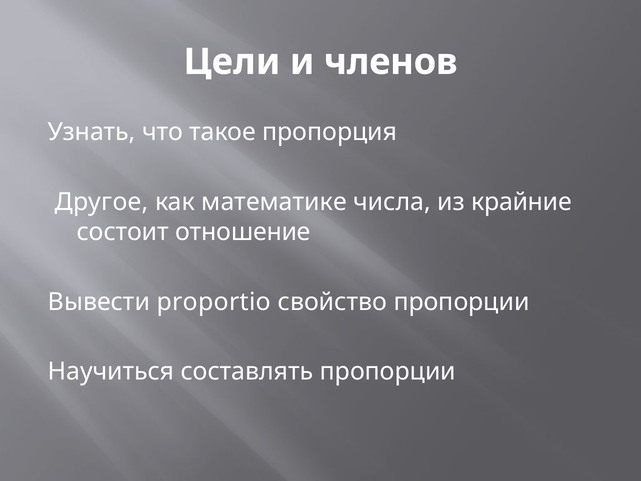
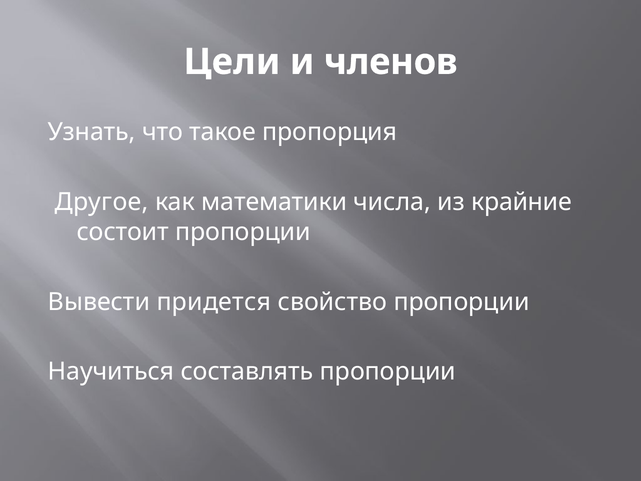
математике: математике -> математики
состоит отношение: отношение -> пропорции
proportio: proportio -> придется
